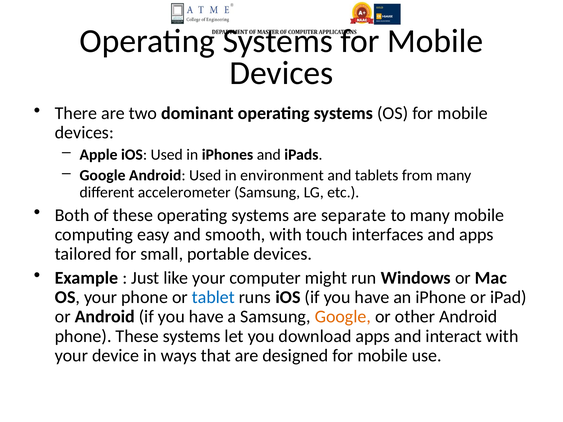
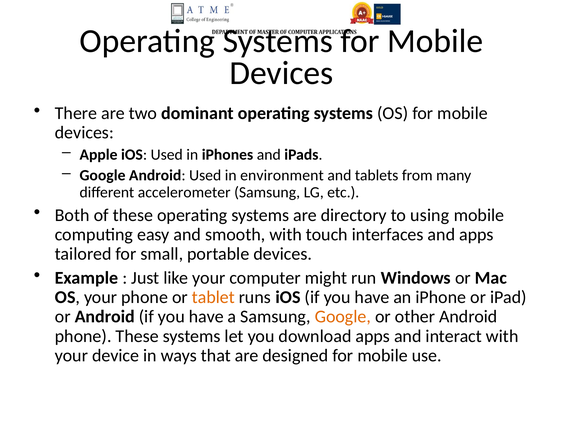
separate: separate -> directory
to many: many -> using
tablet colour: blue -> orange
